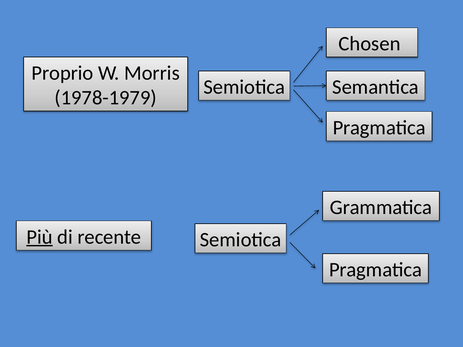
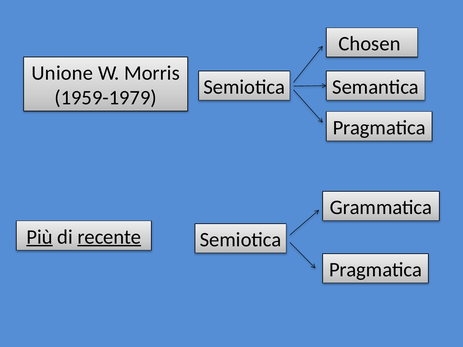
Proprio: Proprio -> Unione
1978-1979: 1978-1979 -> 1959-1979
recente underline: none -> present
